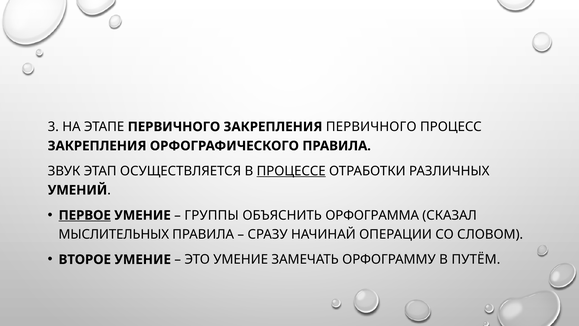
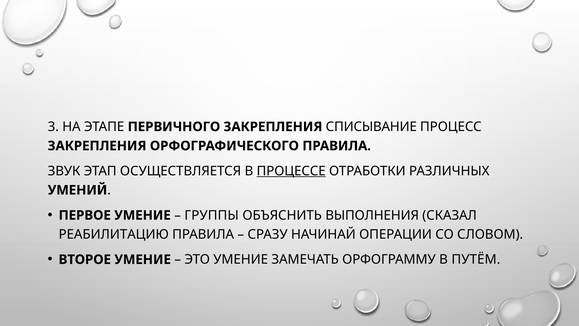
ЗАКРЕПЛЕНИЯ ПЕРВИЧНОГО: ПЕРВИЧНОГО -> СПИСЫВАНИЕ
ПЕРВОЕ underline: present -> none
ОРФОГРАММА: ОРФОГРАММА -> ВЫПОЛНЕНИЯ
МЫСЛИТЕЛЬНЫХ: МЫСЛИТЕЛЬНЫХ -> РЕАБИЛИТАЦИЮ
